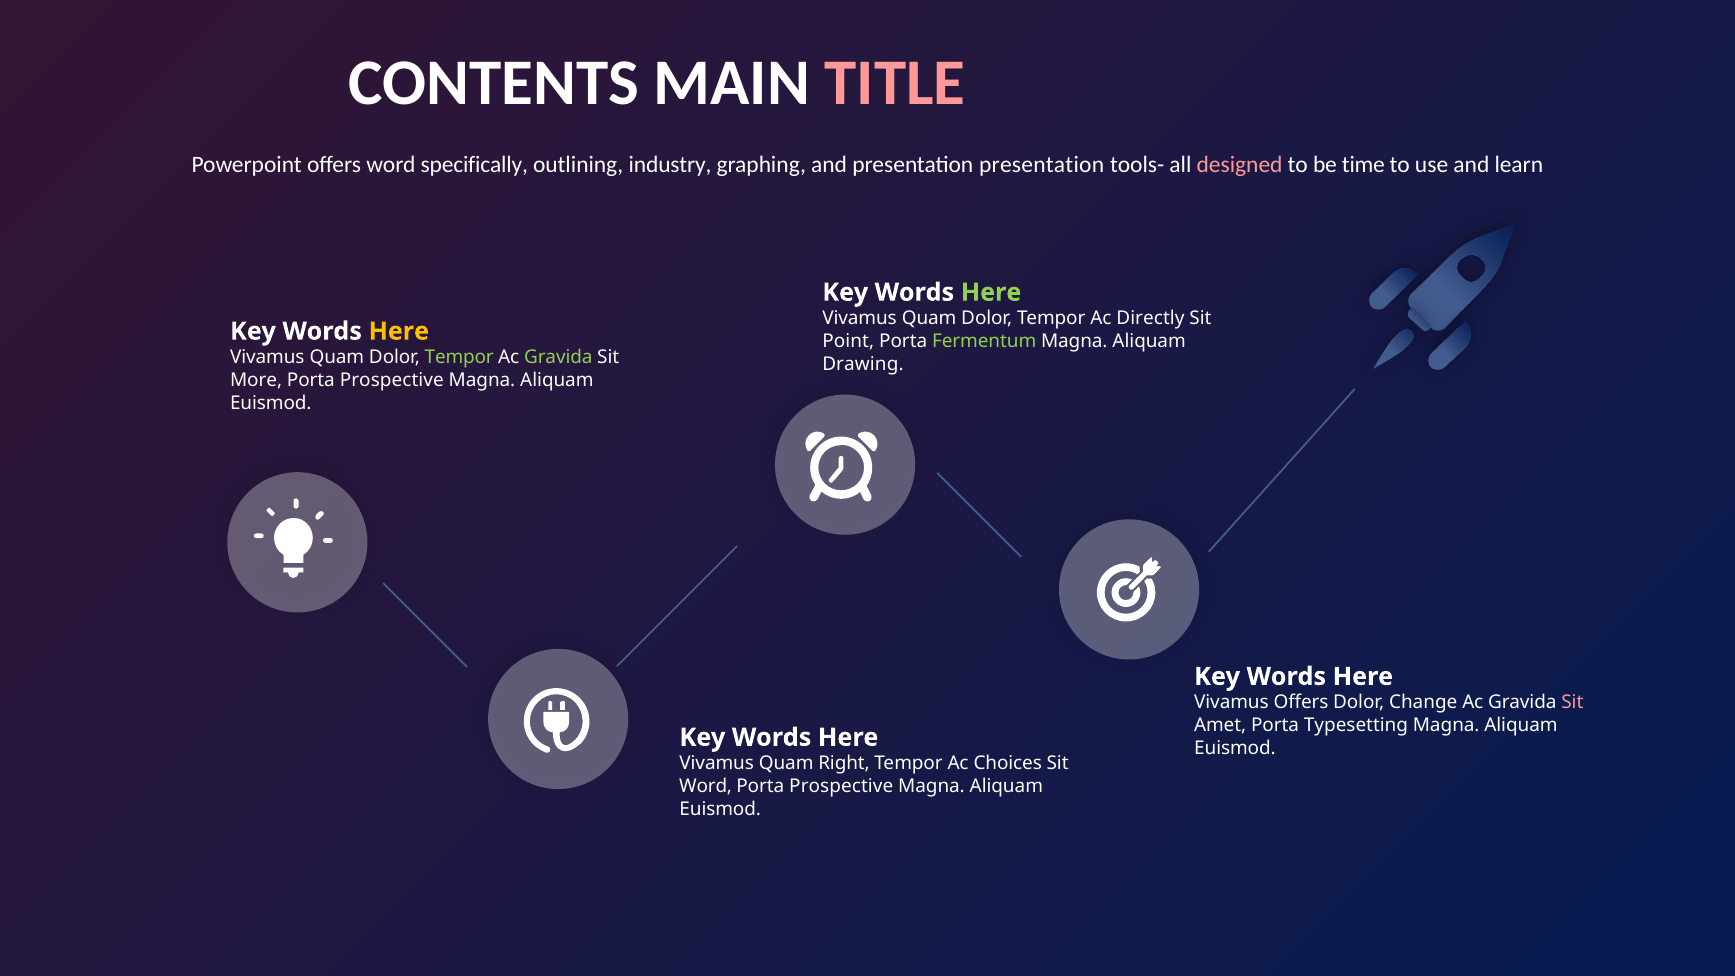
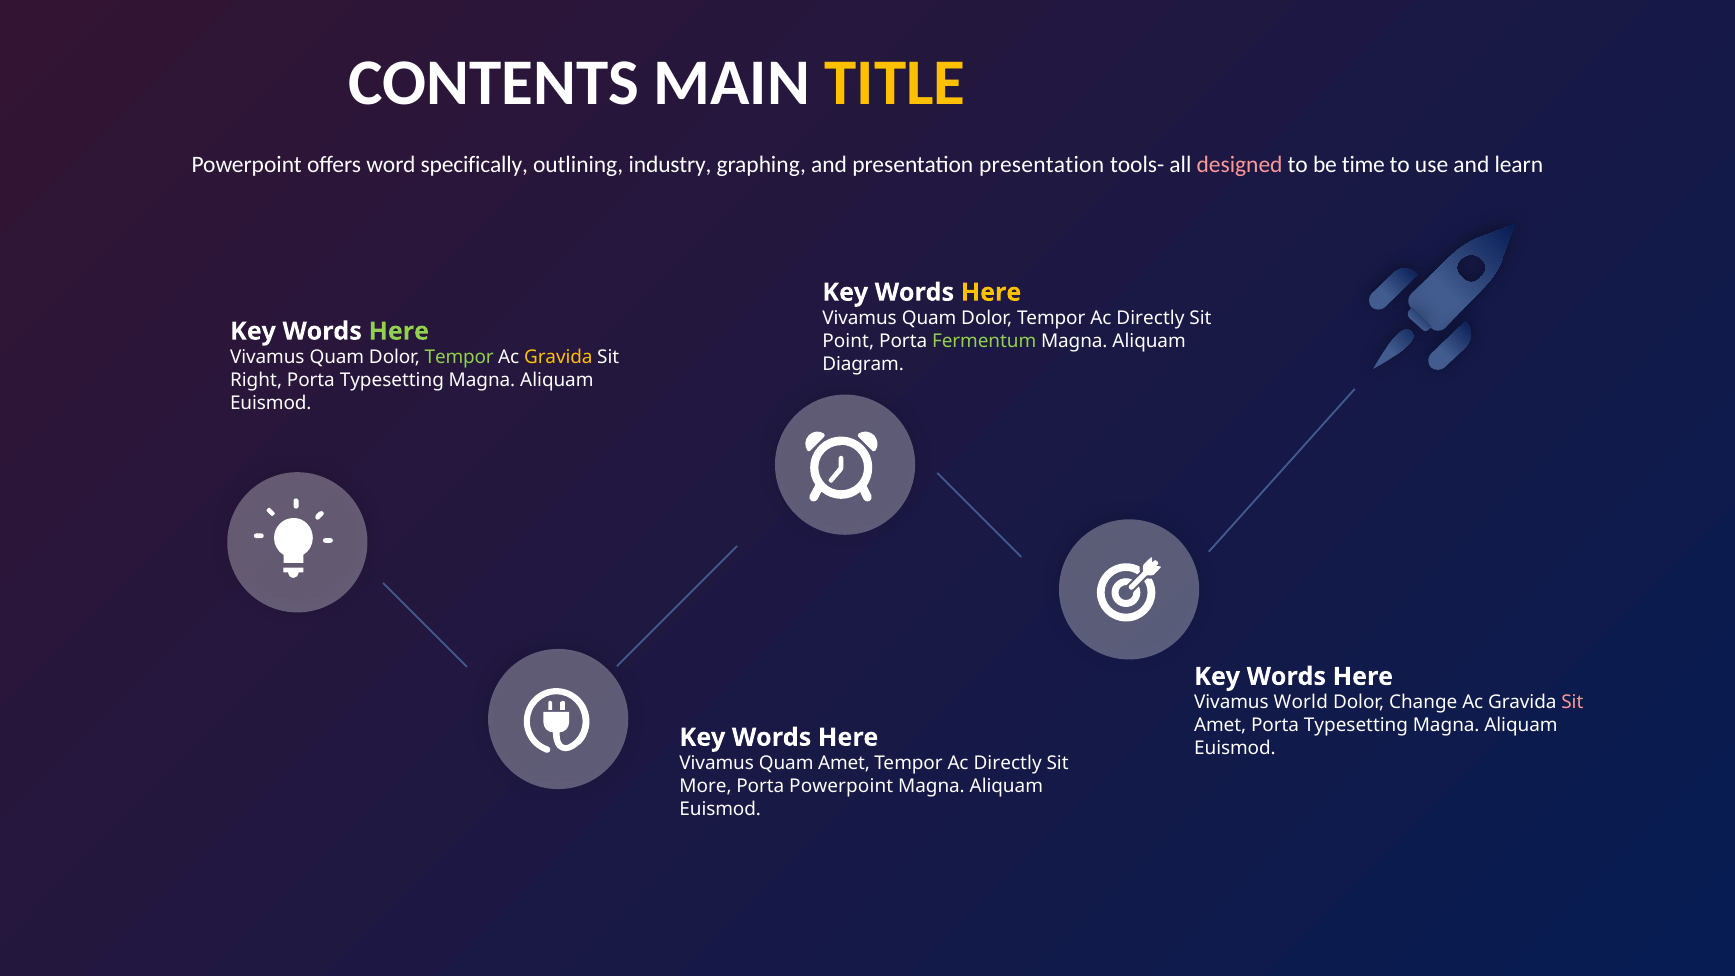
TITLE colour: pink -> yellow
Here at (991, 292) colour: light green -> yellow
Here at (399, 331) colour: yellow -> light green
Gravida at (558, 357) colour: light green -> yellow
Drawing: Drawing -> Diagram
More: More -> Right
Prospective at (392, 380): Prospective -> Typesetting
Vivamus Offers: Offers -> World
Quam Right: Right -> Amet
Choices at (1008, 763): Choices -> Directly
Word at (706, 786): Word -> More
Prospective at (841, 786): Prospective -> Powerpoint
